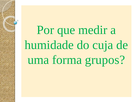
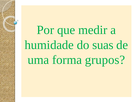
cuja: cuja -> suas
